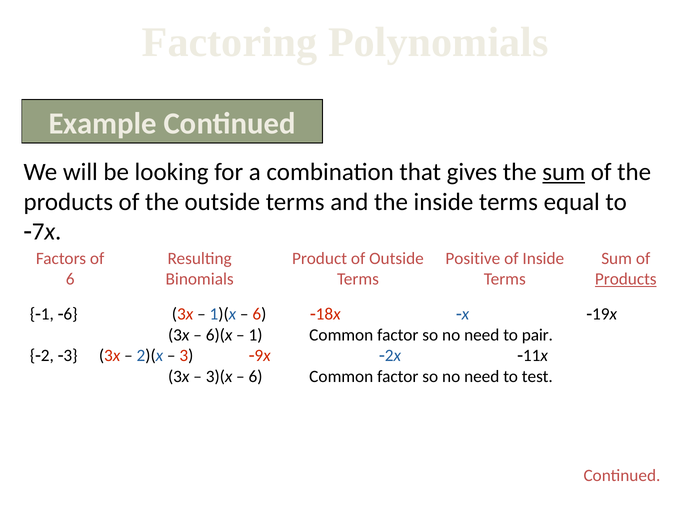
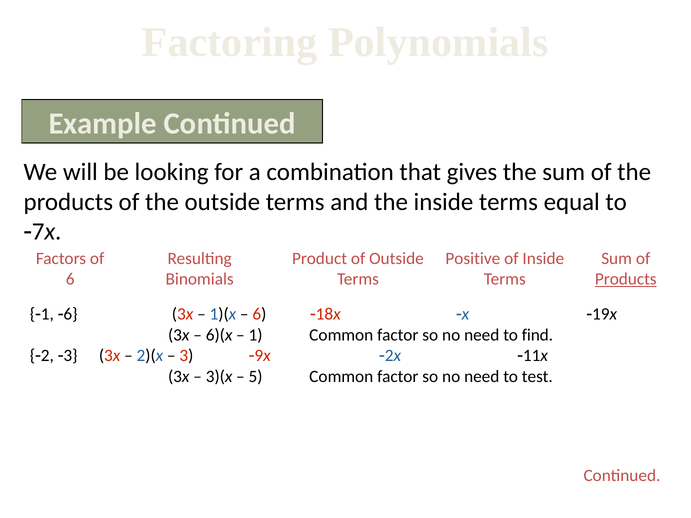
sum at (564, 172) underline: present -> none
pair: pair -> find
6 at (256, 377): 6 -> 5
